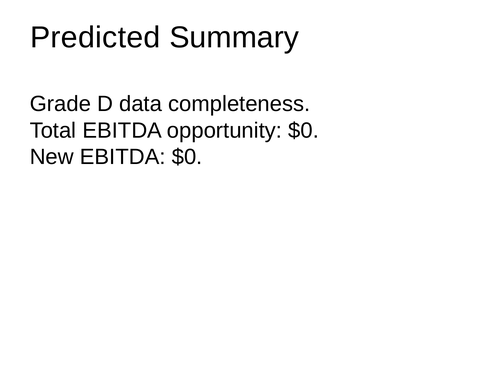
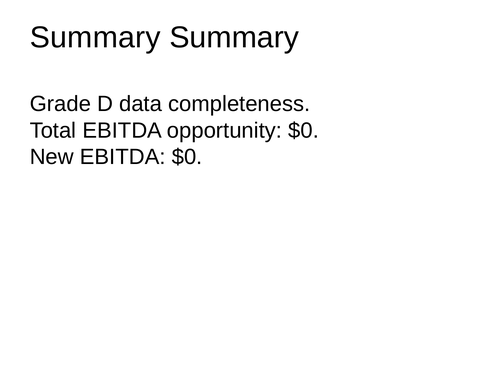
Predicted at (95, 38): Predicted -> Summary
